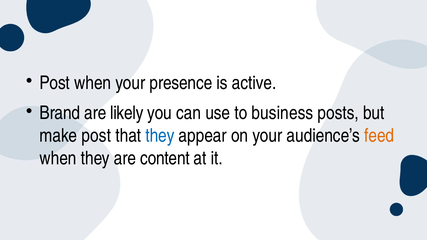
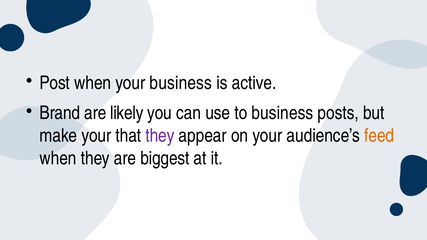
your presence: presence -> business
make post: post -> your
they at (160, 136) colour: blue -> purple
content: content -> biggest
